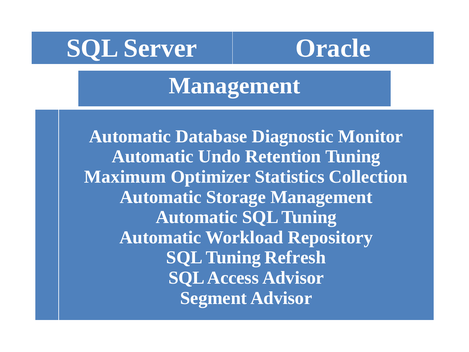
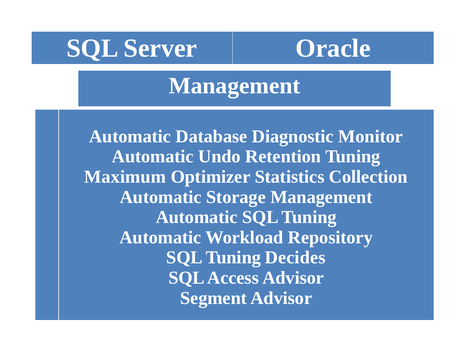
Refresh: Refresh -> Decides
